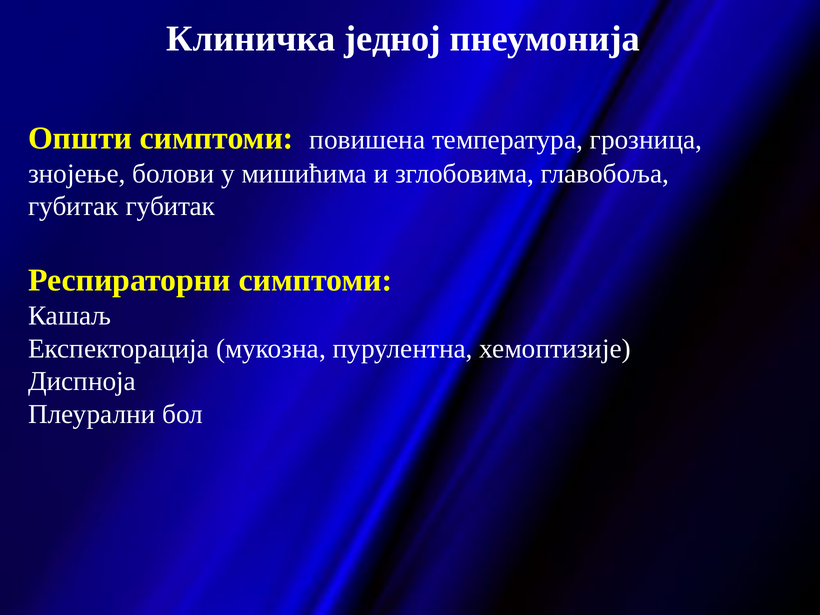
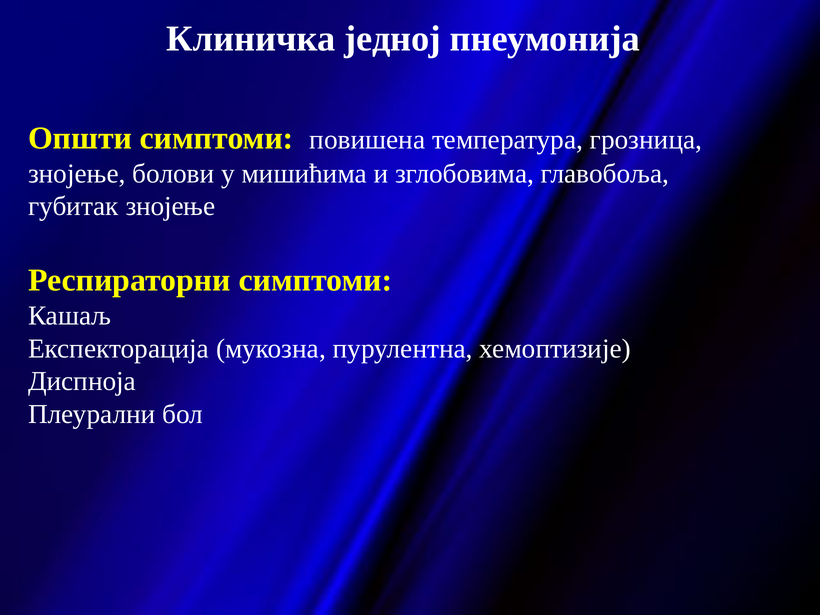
губитак губитак: губитак -> знојење
